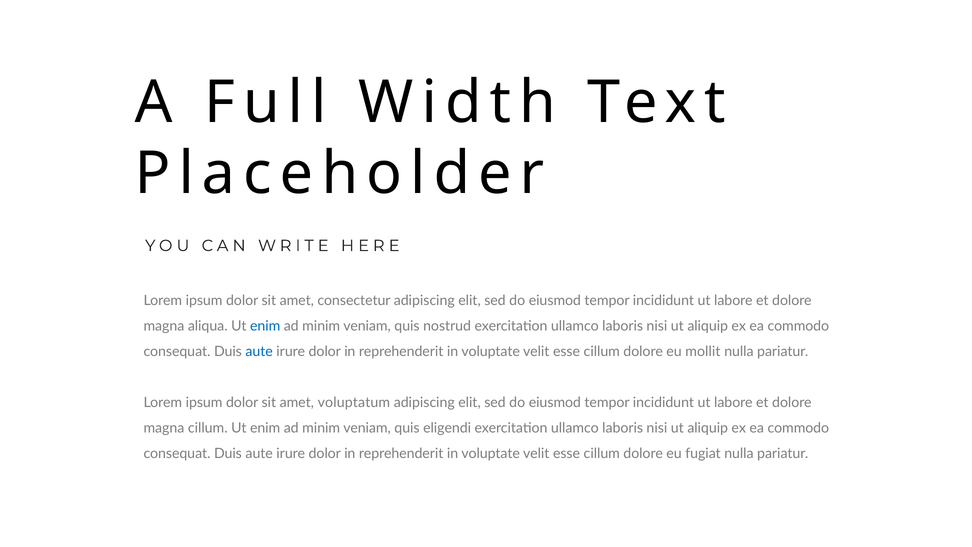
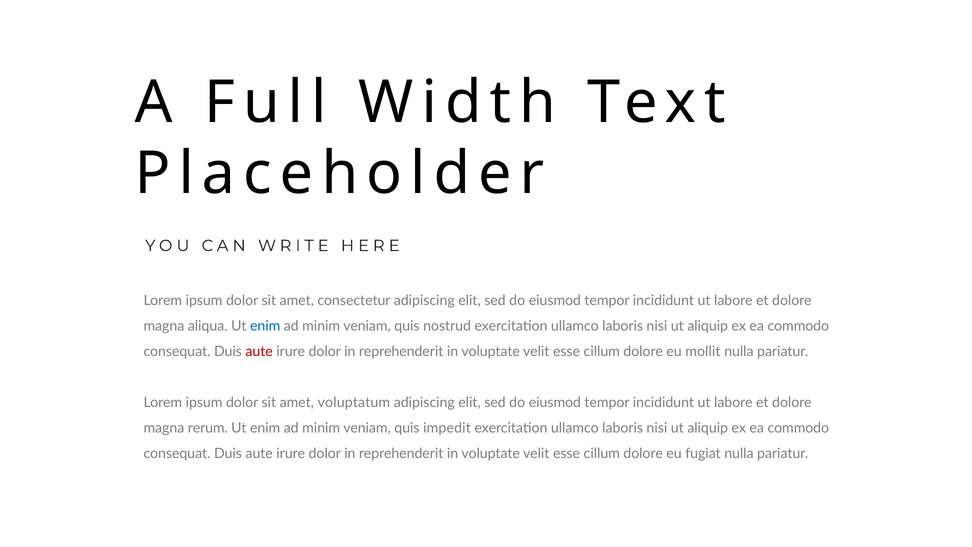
aute at (259, 352) colour: blue -> red
magna cillum: cillum -> rerum
eligendi: eligendi -> impedit
